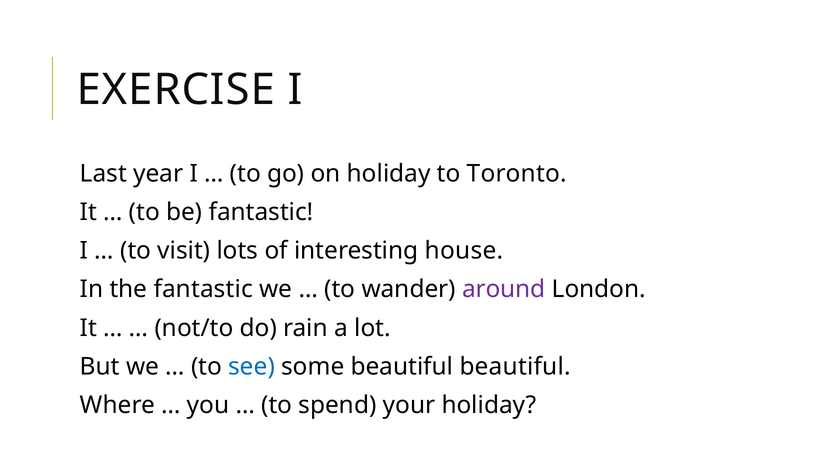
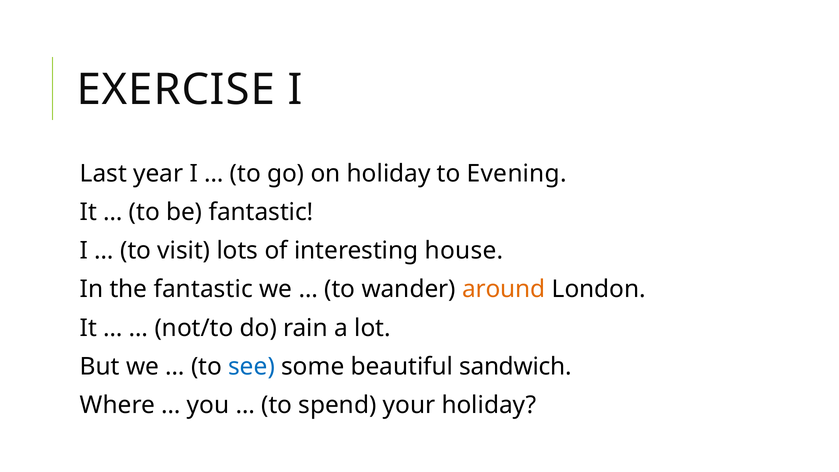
Toronto: Toronto -> Evening
around colour: purple -> orange
beautiful beautiful: beautiful -> sandwich
